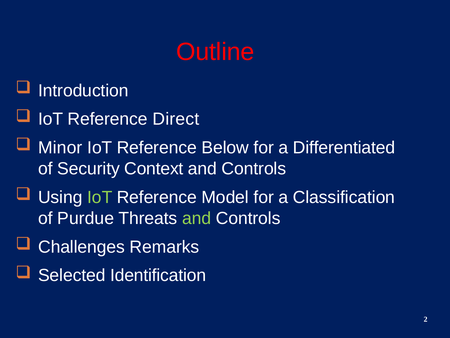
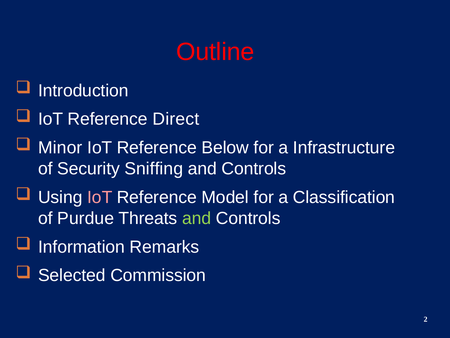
Differentiated: Differentiated -> Infrastructure
Context: Context -> Sniffing
IoT at (100, 197) colour: light green -> pink
Challenges: Challenges -> Information
Identification: Identification -> Commission
